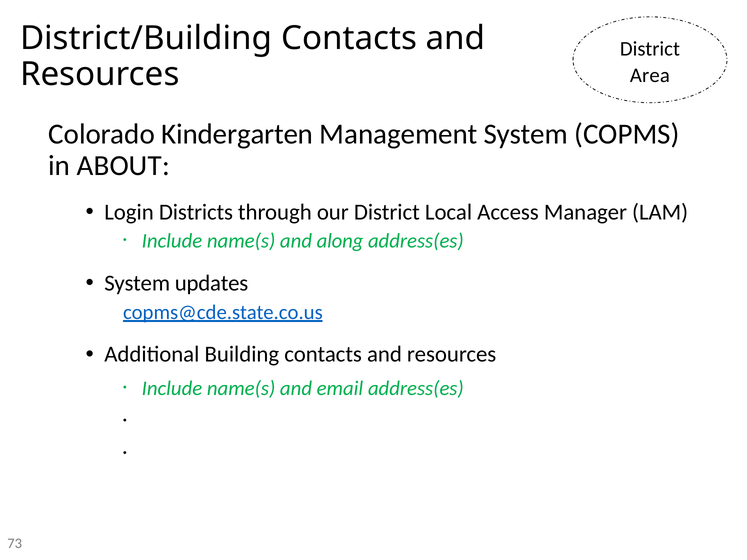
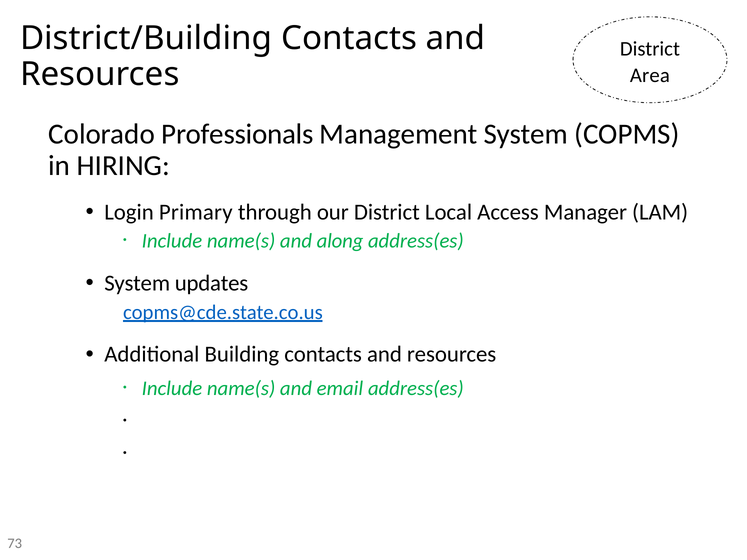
Kindergarten: Kindergarten -> Professionals
ABOUT: ABOUT -> HIRING
Districts: Districts -> Primary
